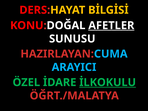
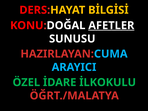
İLKOKULU underline: present -> none
